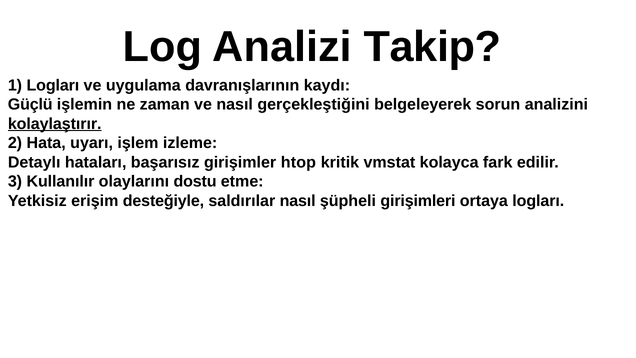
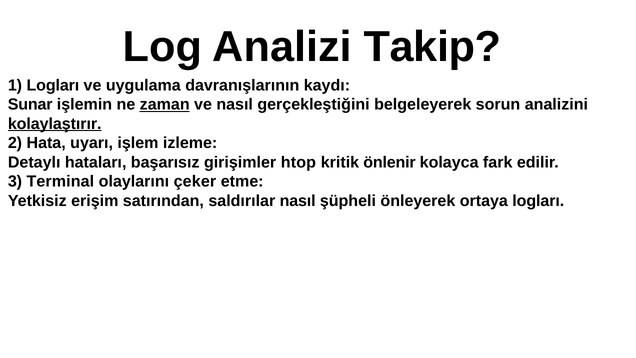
Güçlü: Güçlü -> Sunar
zaman underline: none -> present
vmstat: vmstat -> önlenir
Kullanılır: Kullanılır -> Terminal
dostu: dostu -> çeker
desteğiyle: desteğiyle -> satırından
girişimleri: girişimleri -> önleyerek
